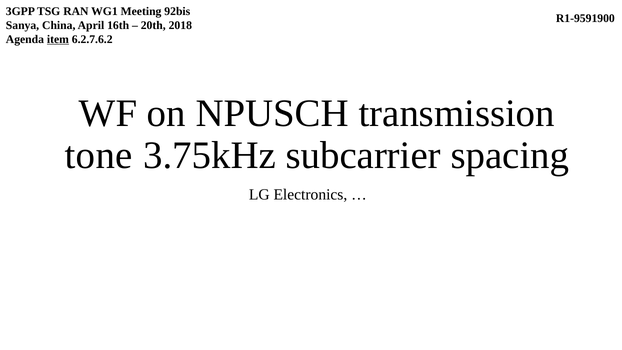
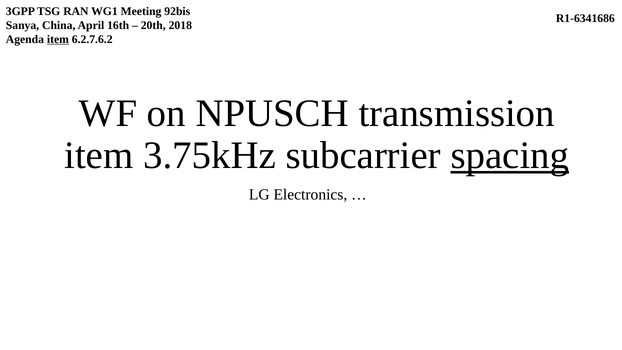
R1-9591900: R1-9591900 -> R1-6341686
tone at (99, 155): tone -> item
spacing underline: none -> present
